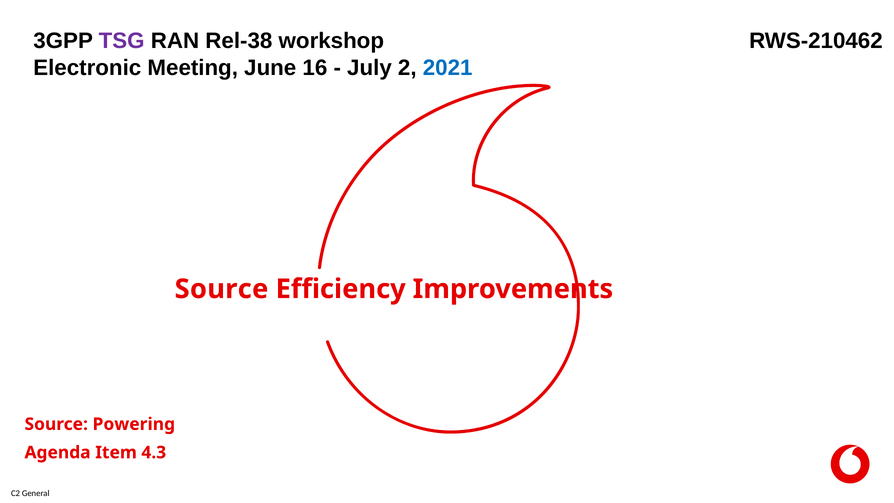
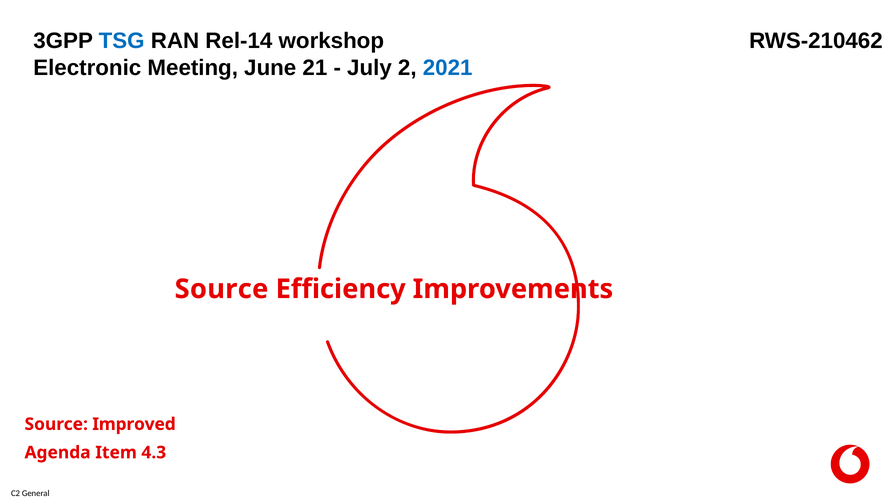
TSG colour: purple -> blue
Rel-38: Rel-38 -> Rel-14
16: 16 -> 21
Powering: Powering -> Improved
